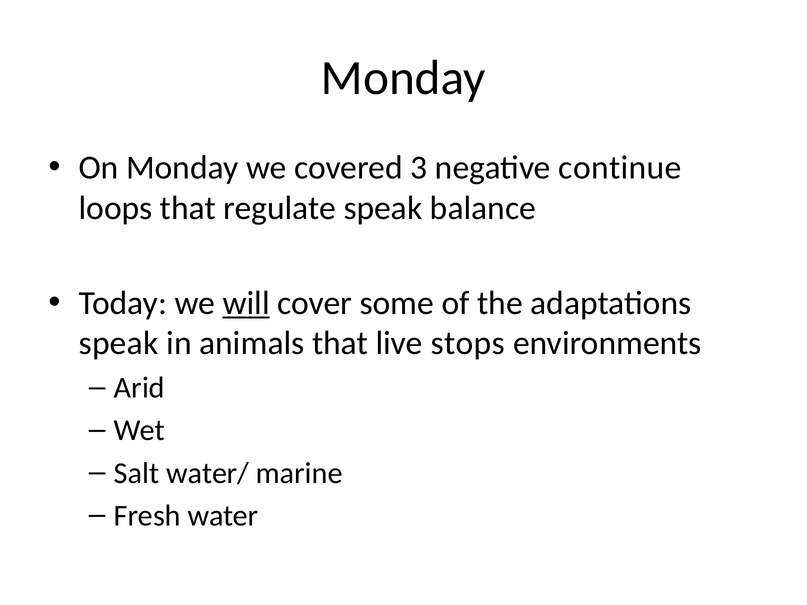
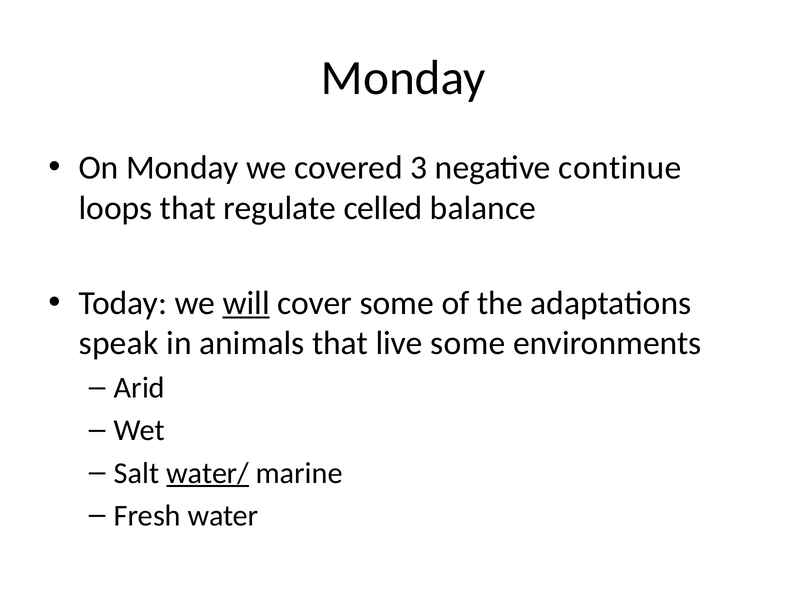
regulate speak: speak -> celled
live stops: stops -> some
water/ underline: none -> present
